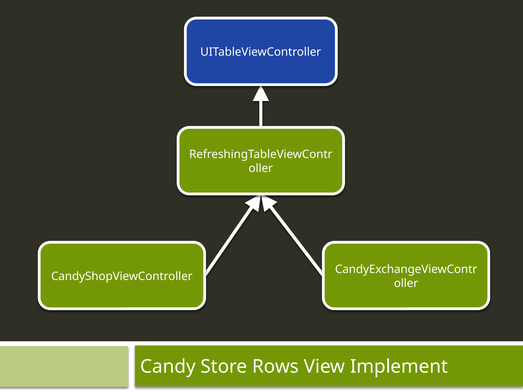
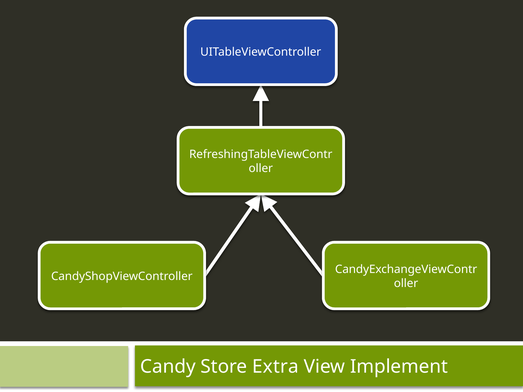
Rows: Rows -> Extra
